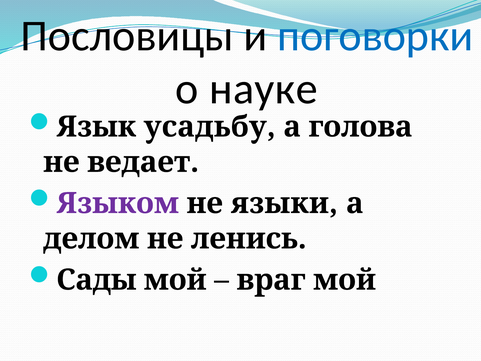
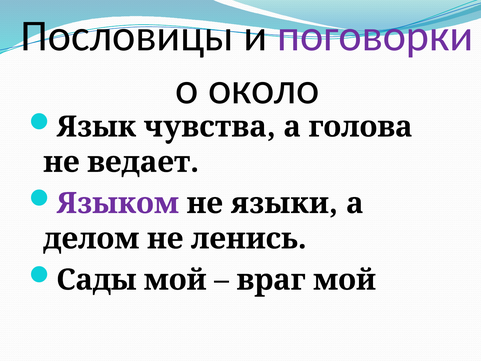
поговорки colour: blue -> purple
науке: науке -> около
усадьбу: усадьбу -> чувства
